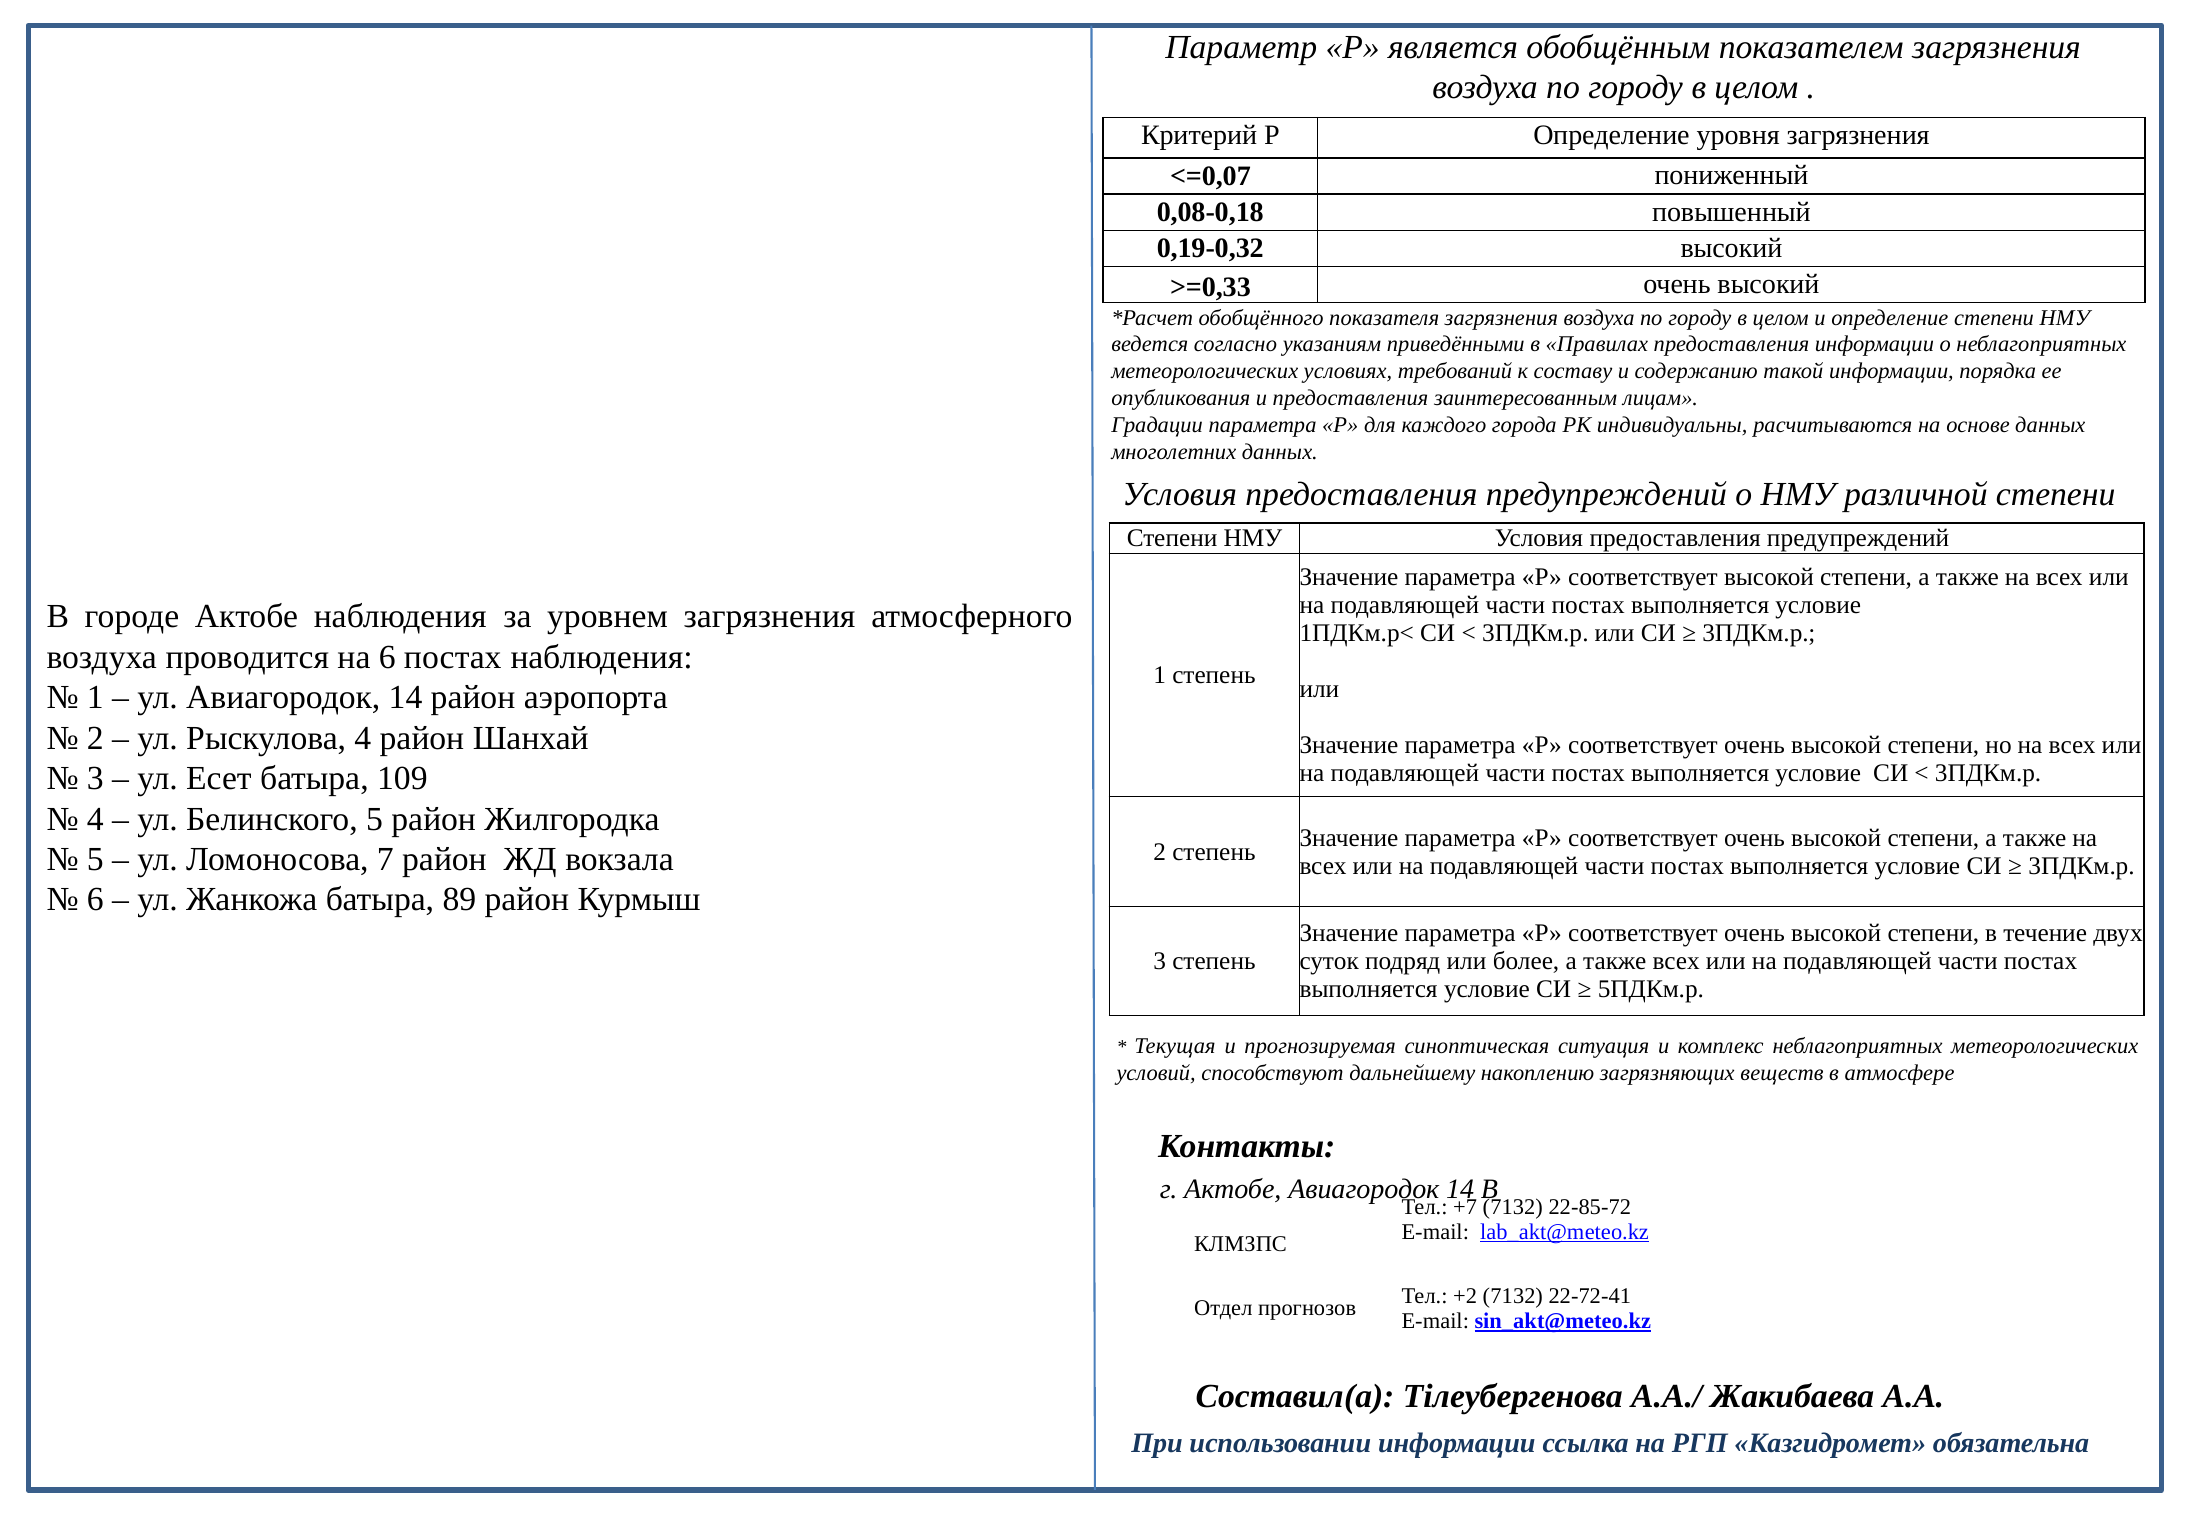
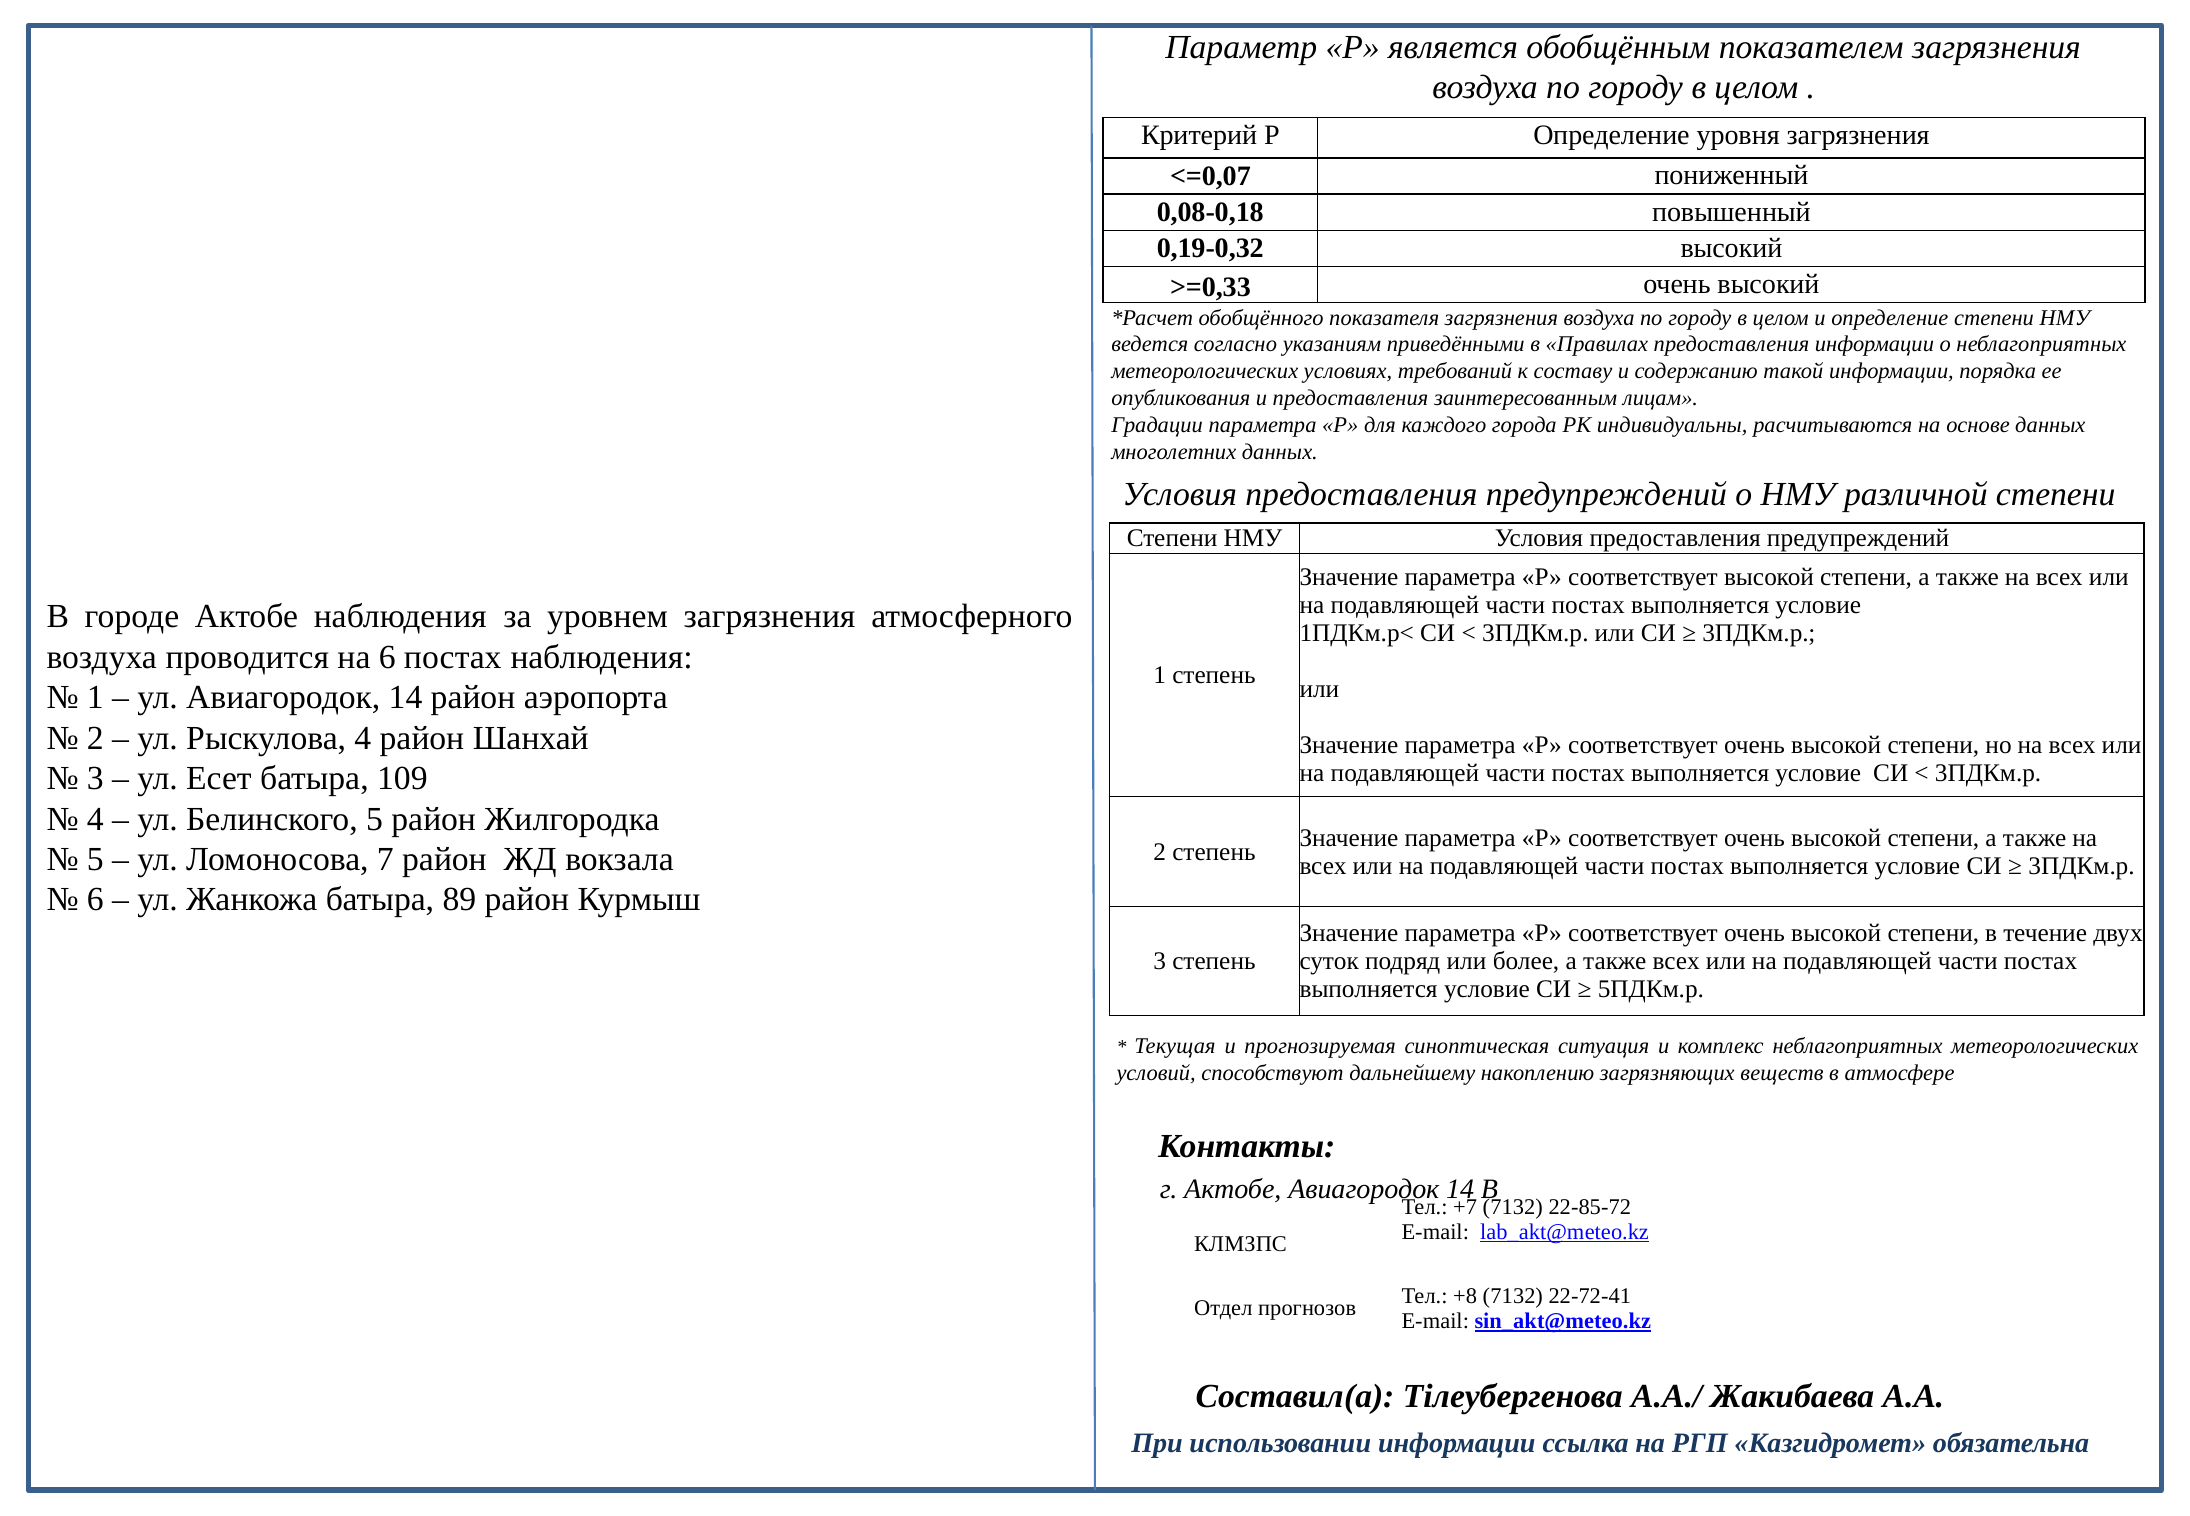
+2: +2 -> +8
